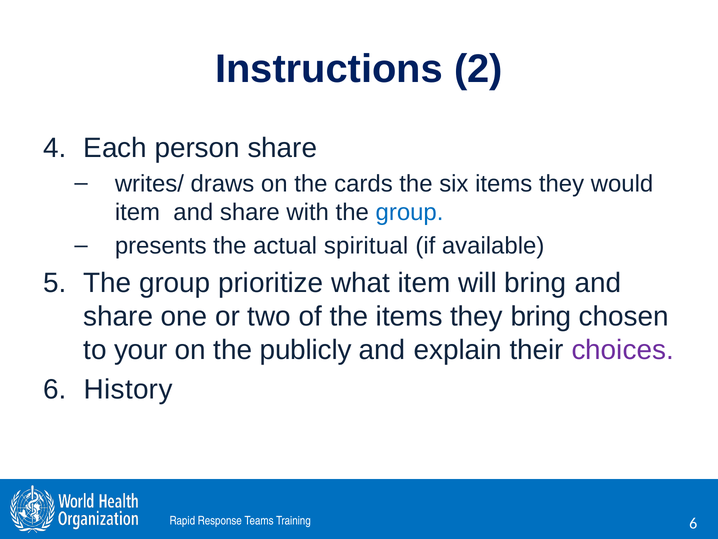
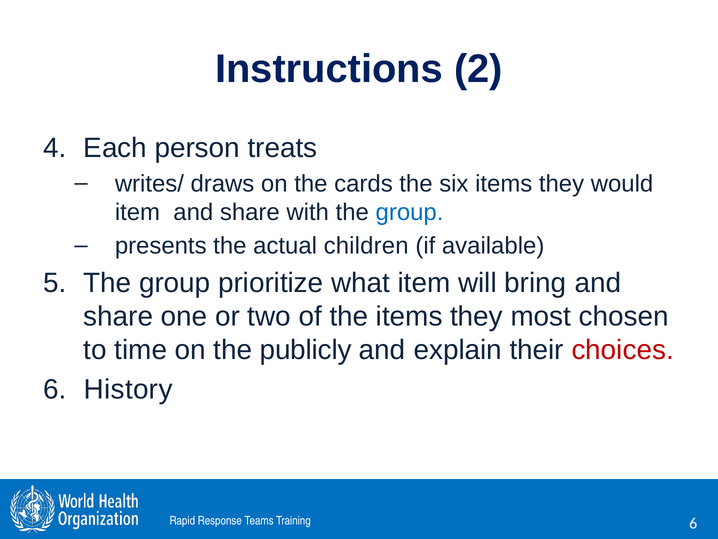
person share: share -> treats
spiritual: spiritual -> children
they bring: bring -> most
your: your -> time
choices colour: purple -> red
